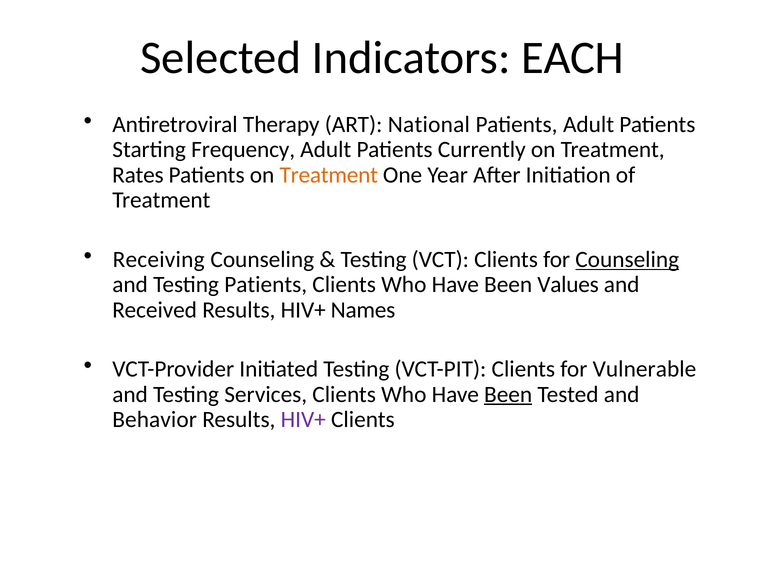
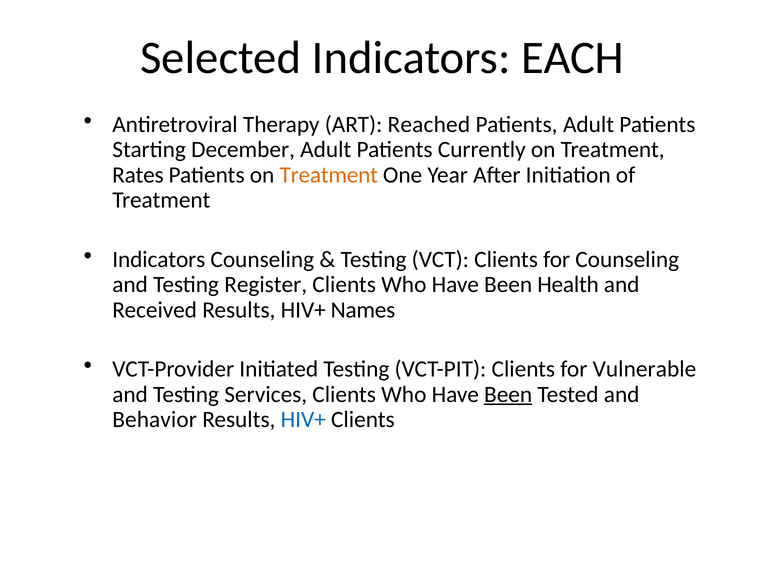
National: National -> Reached
Frequency: Frequency -> December
Receiving at (159, 259): Receiving -> Indicators
Counseling at (627, 259) underline: present -> none
Testing Patients: Patients -> Register
Values: Values -> Health
HIV+ at (303, 420) colour: purple -> blue
